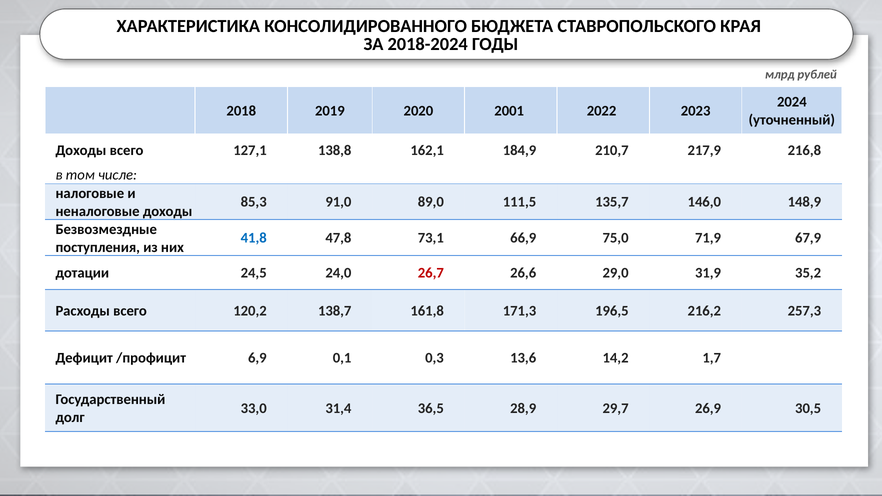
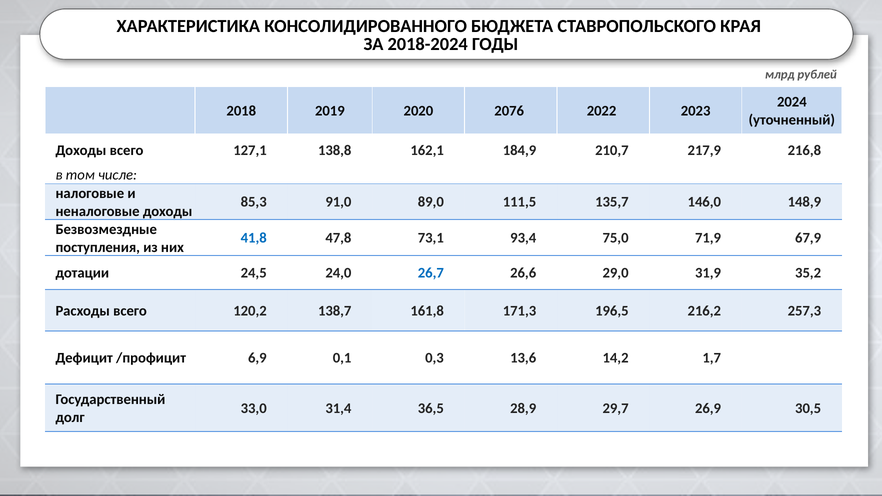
2001: 2001 -> 2076
66,9: 66,9 -> 93,4
26,7 colour: red -> blue
